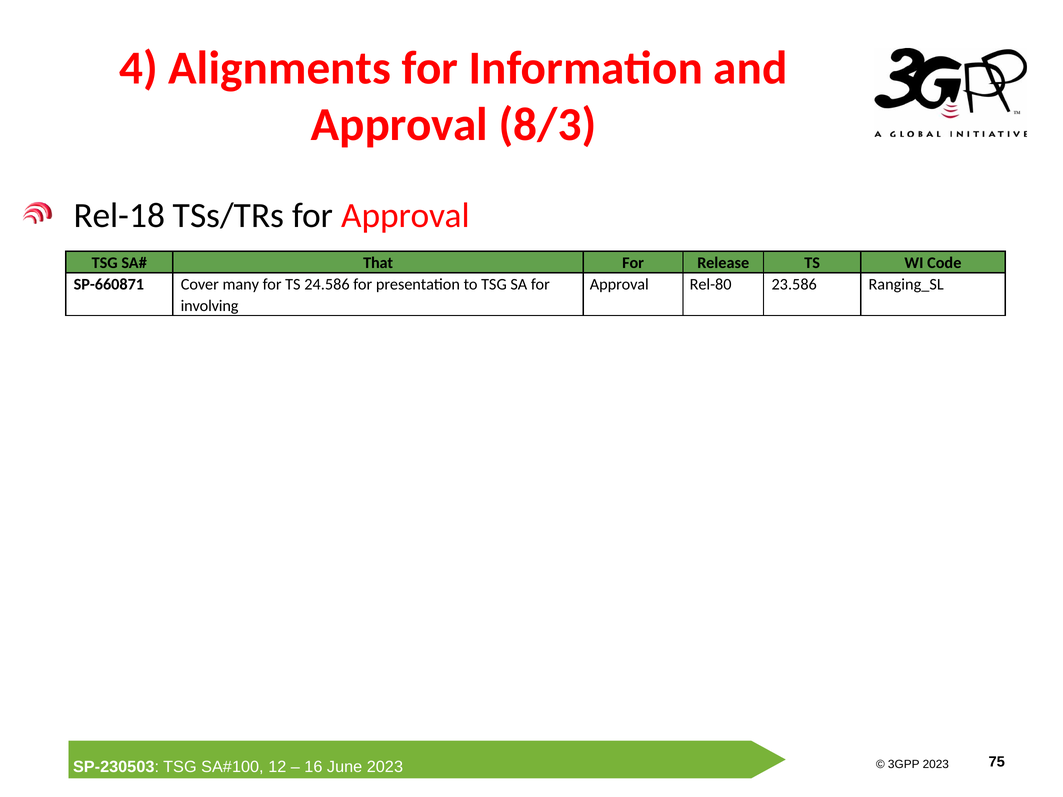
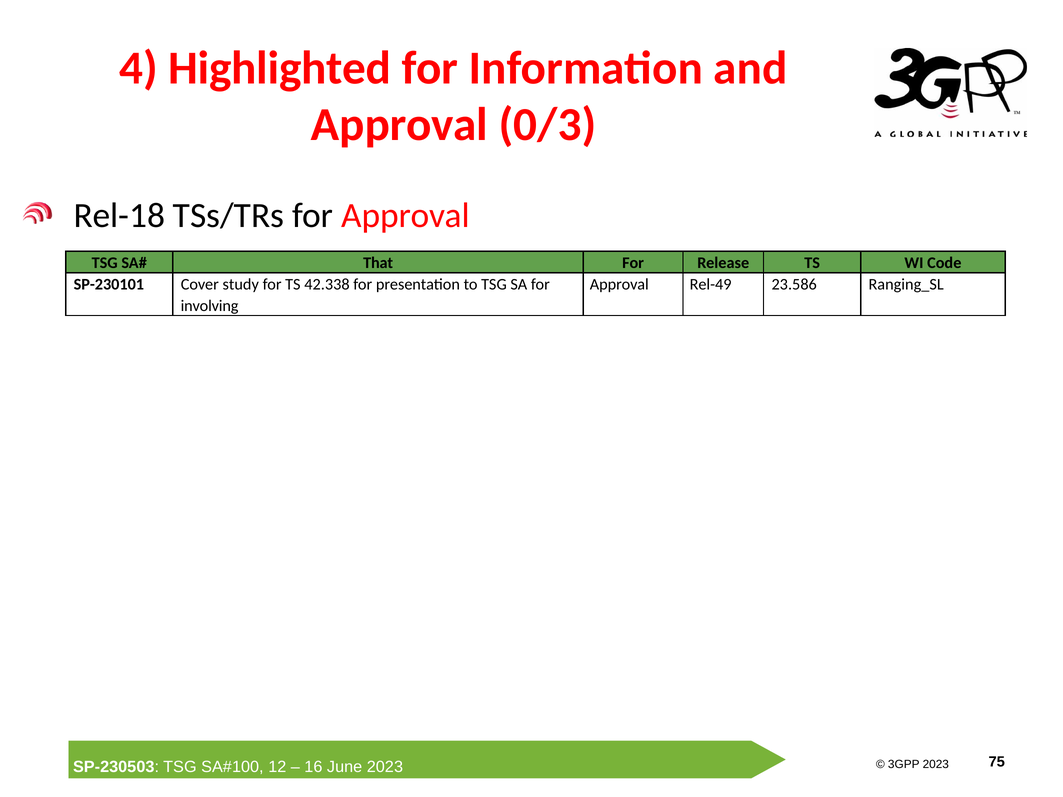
Alignments: Alignments -> Highlighted
8/3: 8/3 -> 0/3
SP-660871: SP-660871 -> SP-230101
many: many -> study
24.586: 24.586 -> 42.338
Rel-80: Rel-80 -> Rel-49
